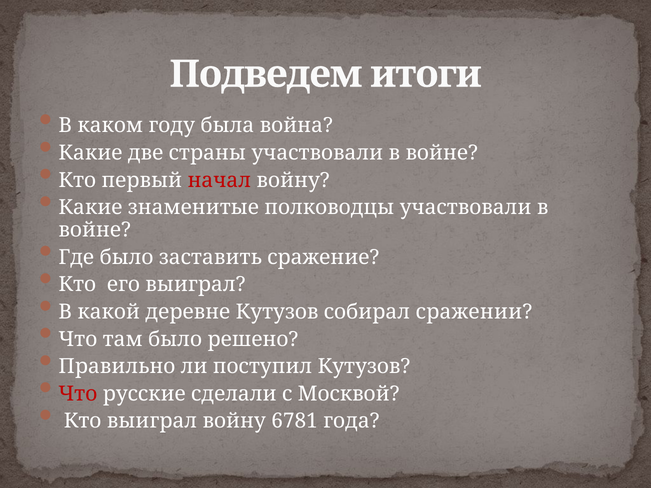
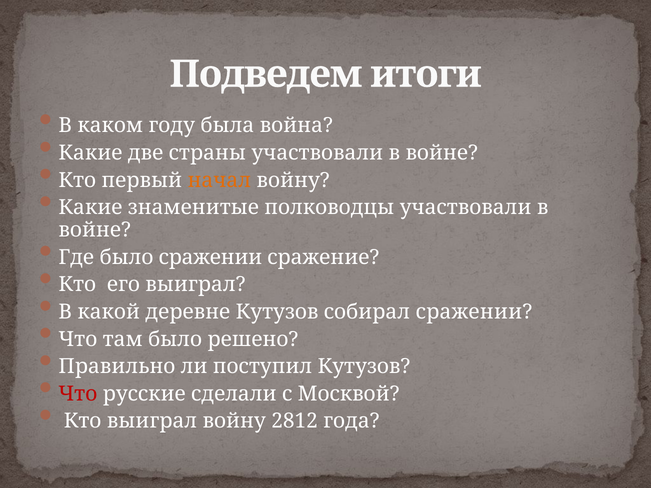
начал colour: red -> orange
было заставить: заставить -> сражении
6781: 6781 -> 2812
